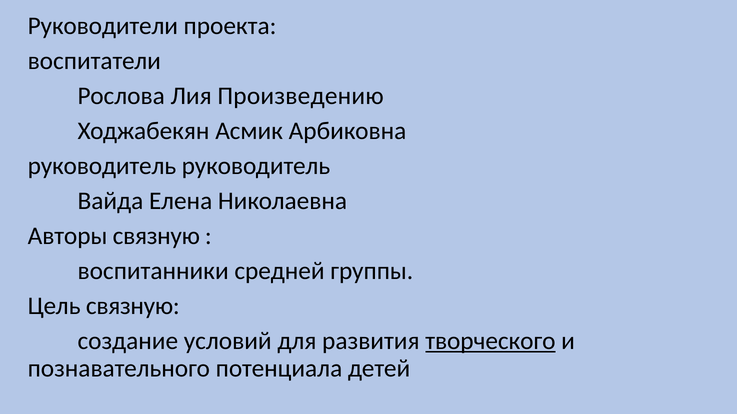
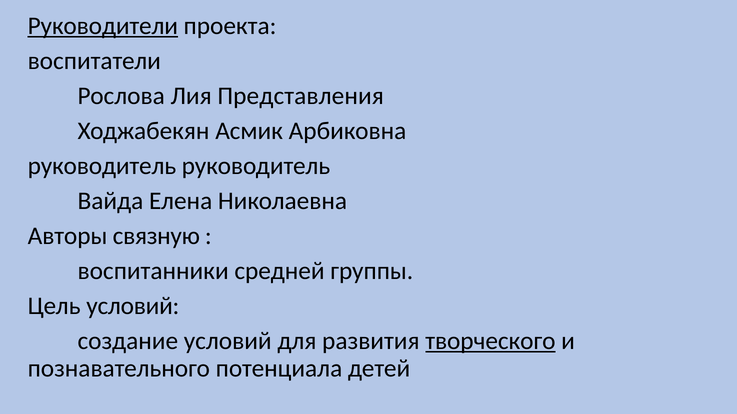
Руководители underline: none -> present
Произведению: Произведению -> Представления
Цель связную: связную -> условий
